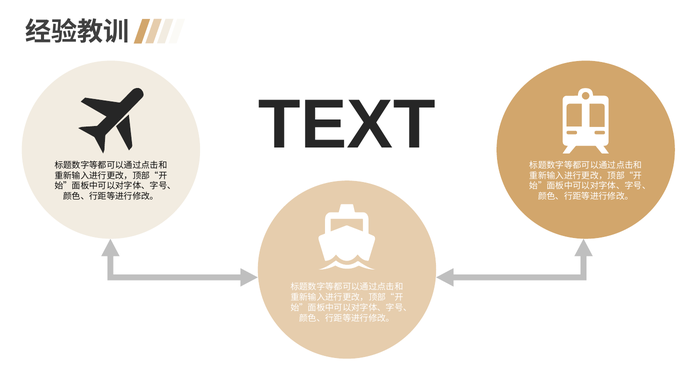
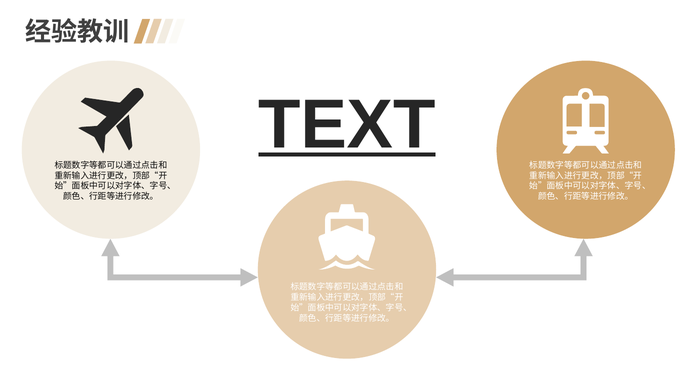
TEXT underline: none -> present
